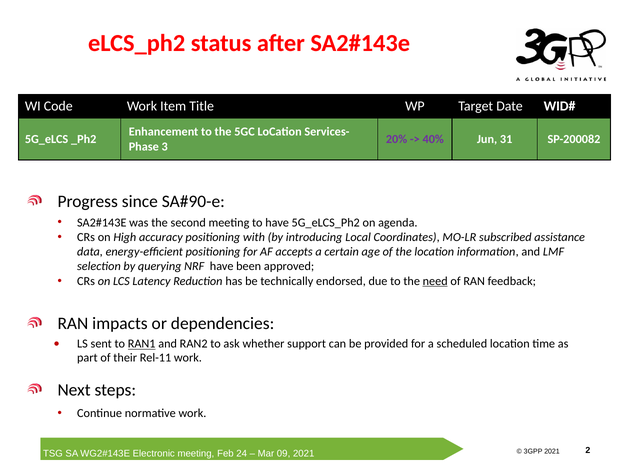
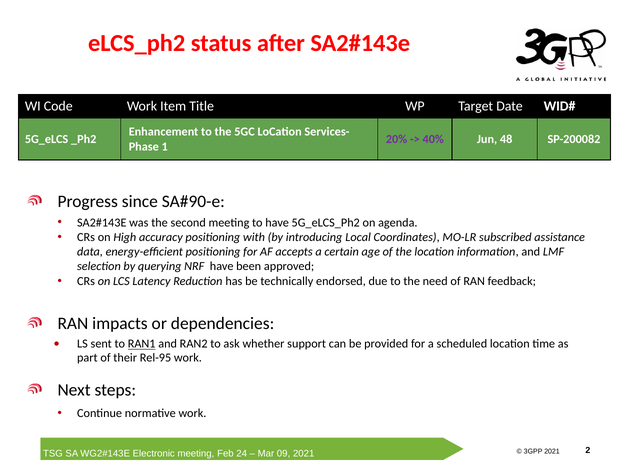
31: 31 -> 48
3: 3 -> 1
need underline: present -> none
Rel-11: Rel-11 -> Rel-95
